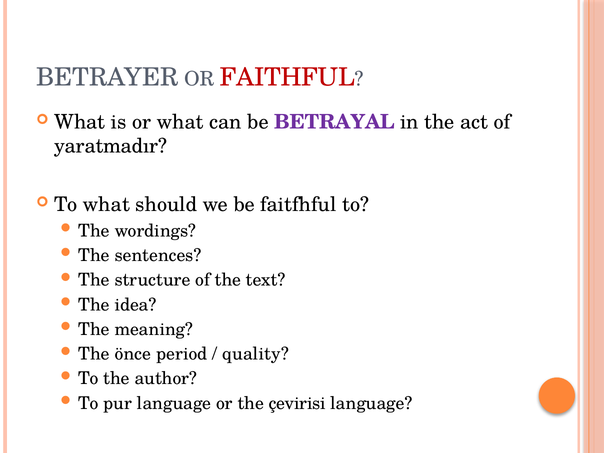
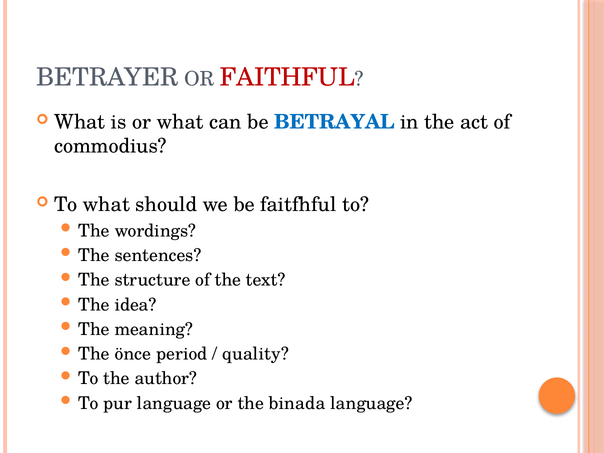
BETRAYAL colour: purple -> blue
yaratmadır: yaratmadır -> commodius
çevirisi: çevirisi -> binada
